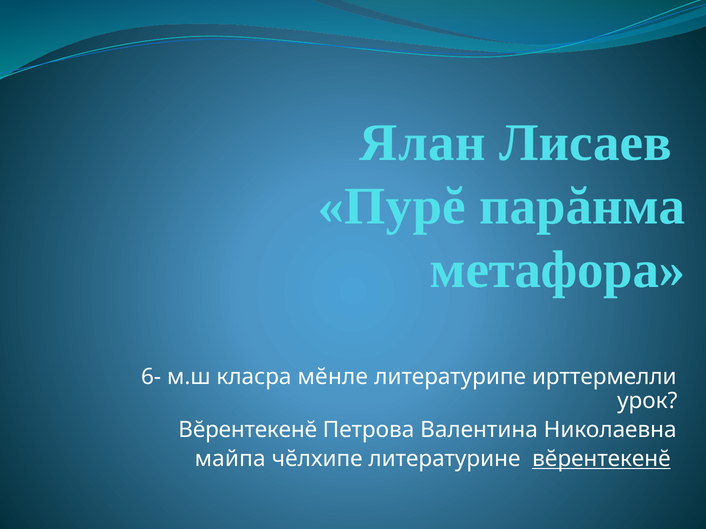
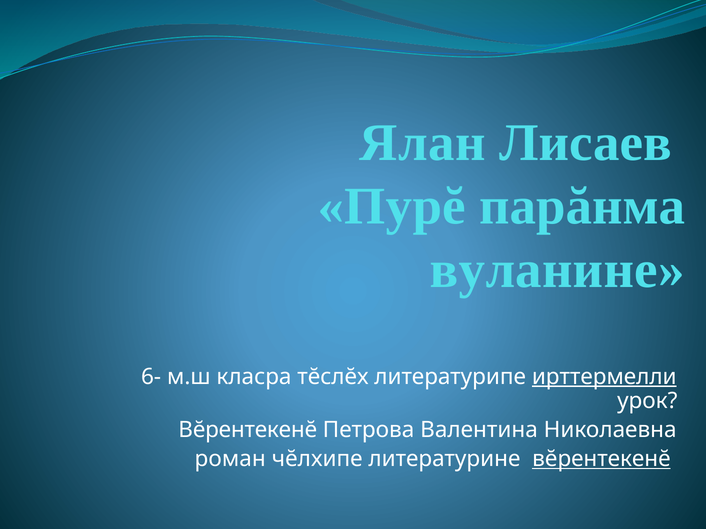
метафора: метафора -> вуланине
мĕнле: мĕнле -> тĕслĕх
ирттермелли underline: none -> present
майпа: майпа -> роман
